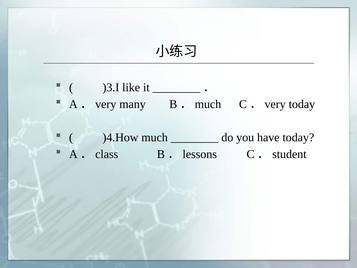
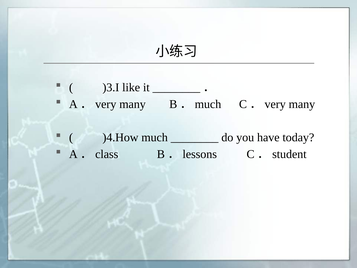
C．very today: today -> many
